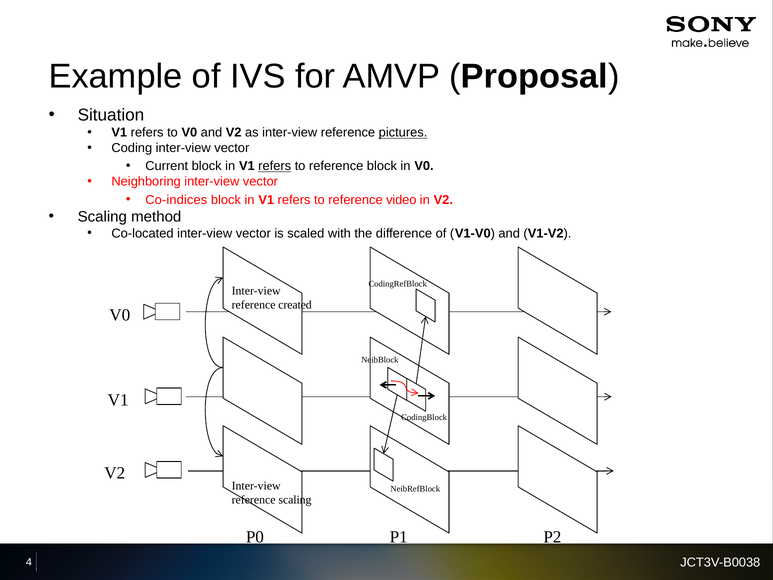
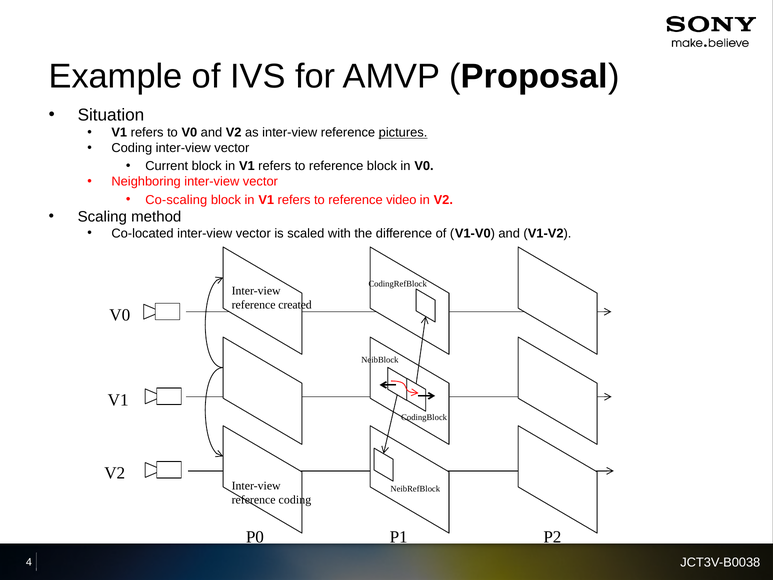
refers at (275, 166) underline: present -> none
Co-indices: Co-indices -> Co-scaling
reference scaling: scaling -> coding
